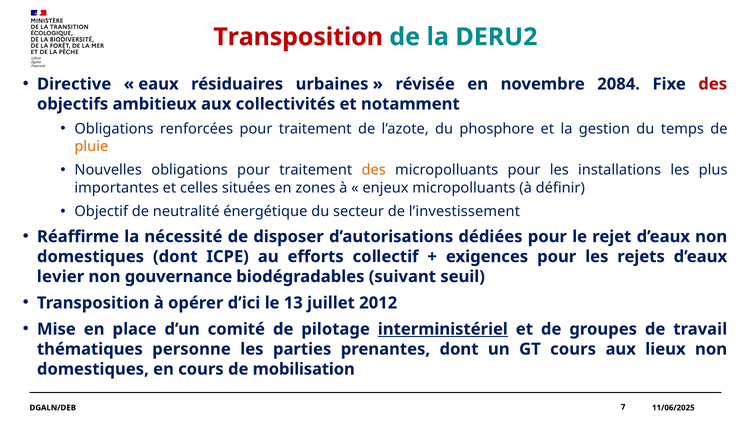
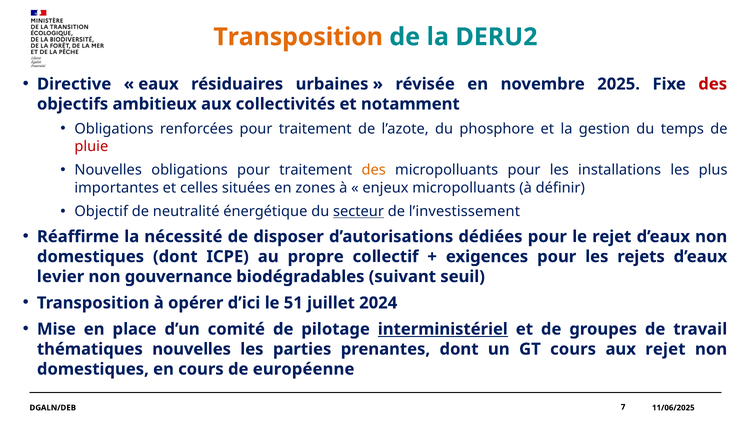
Transposition at (298, 37) colour: red -> orange
2084: 2084 -> 2025
pluie colour: orange -> red
secteur underline: none -> present
efforts: efforts -> propre
13: 13 -> 51
2012: 2012 -> 2024
thématiques personne: personne -> nouvelles
aux lieux: lieux -> rejet
mobilisation: mobilisation -> européenne
